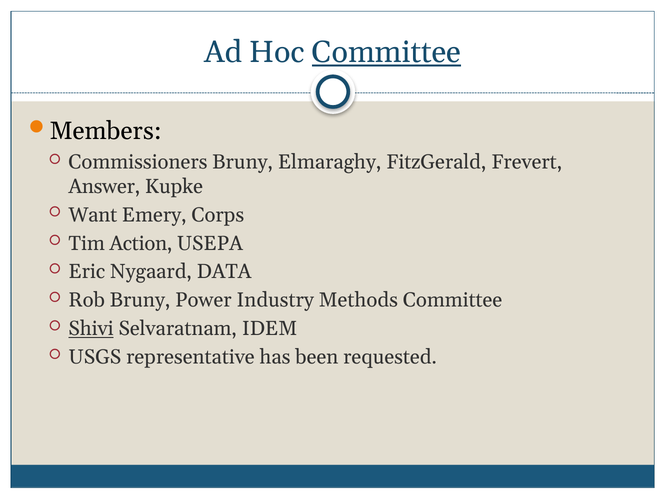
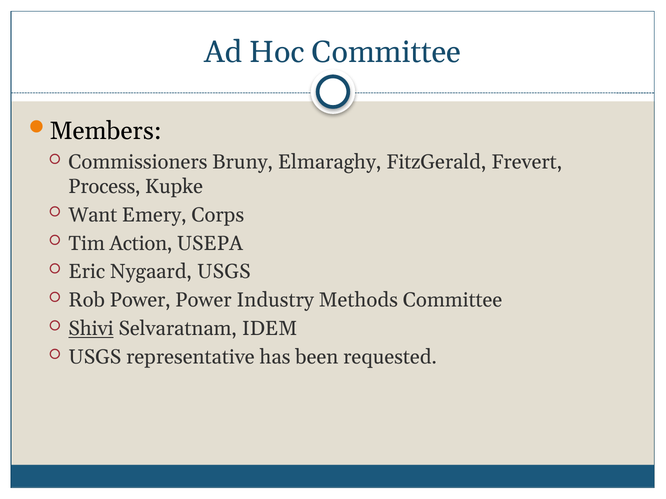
Committee at (387, 52) underline: present -> none
Answer: Answer -> Process
Nygaard DATA: DATA -> USGS
Rob Bruny: Bruny -> Power
